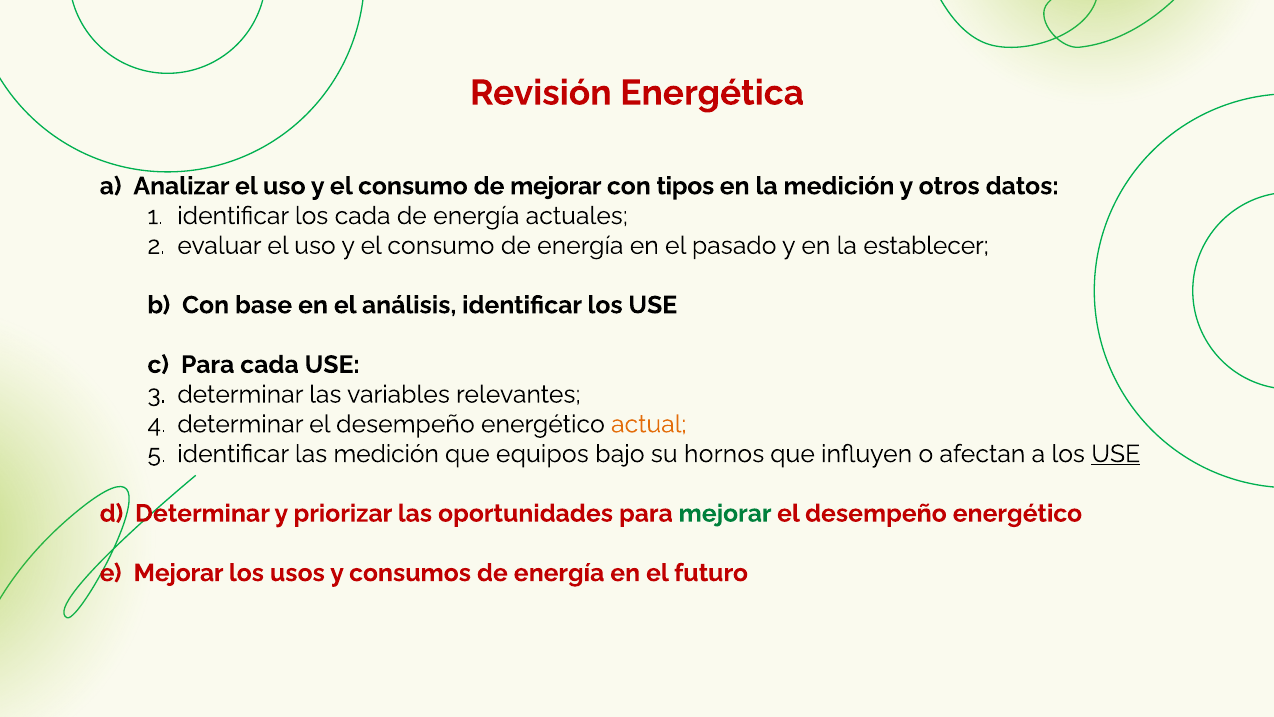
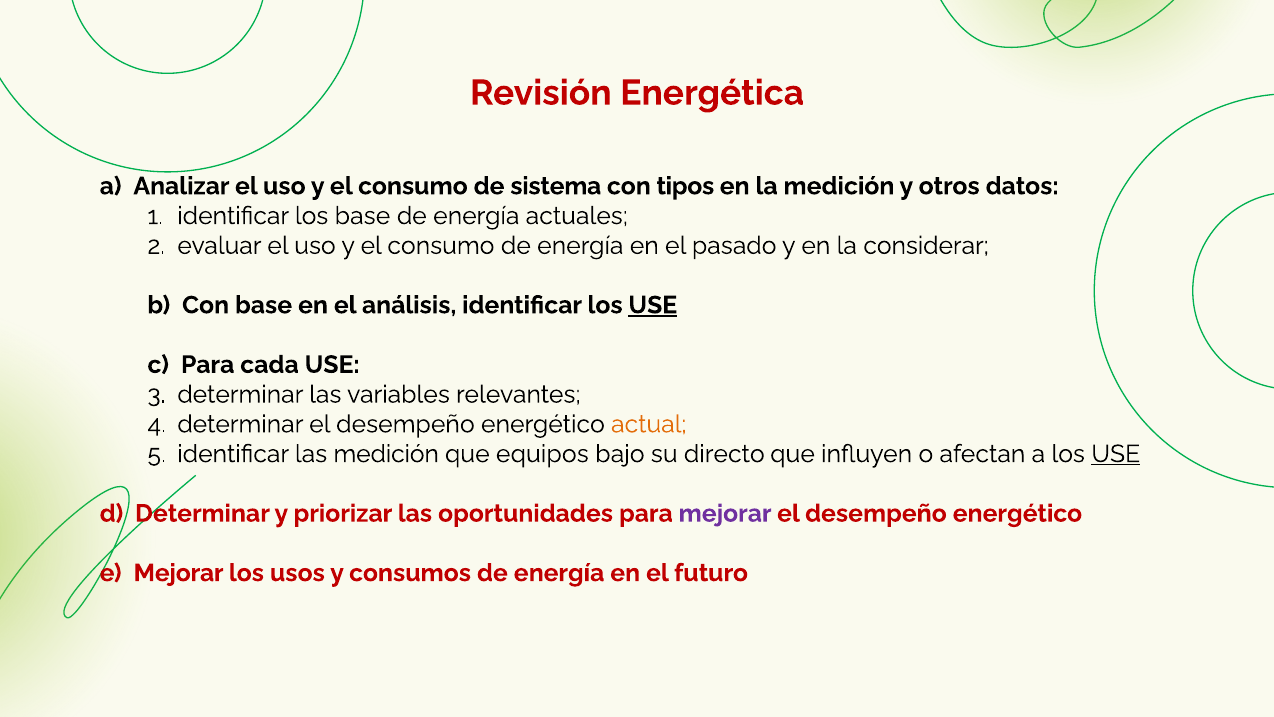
de mejorar: mejorar -> sistema
los cada: cada -> base
establecer: establecer -> considerar
USE at (653, 305) underline: none -> present
hornos: hornos -> directo
mejorar at (725, 513) colour: green -> purple
